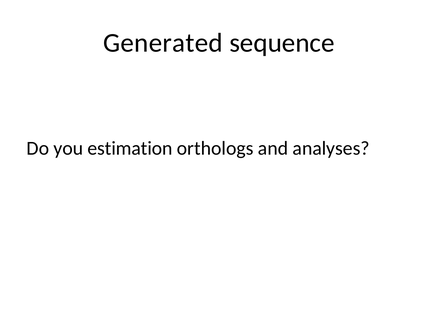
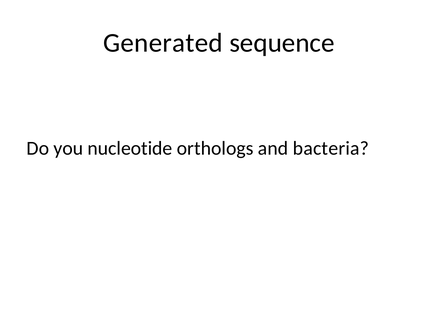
estimation: estimation -> nucleotide
analyses: analyses -> bacteria
